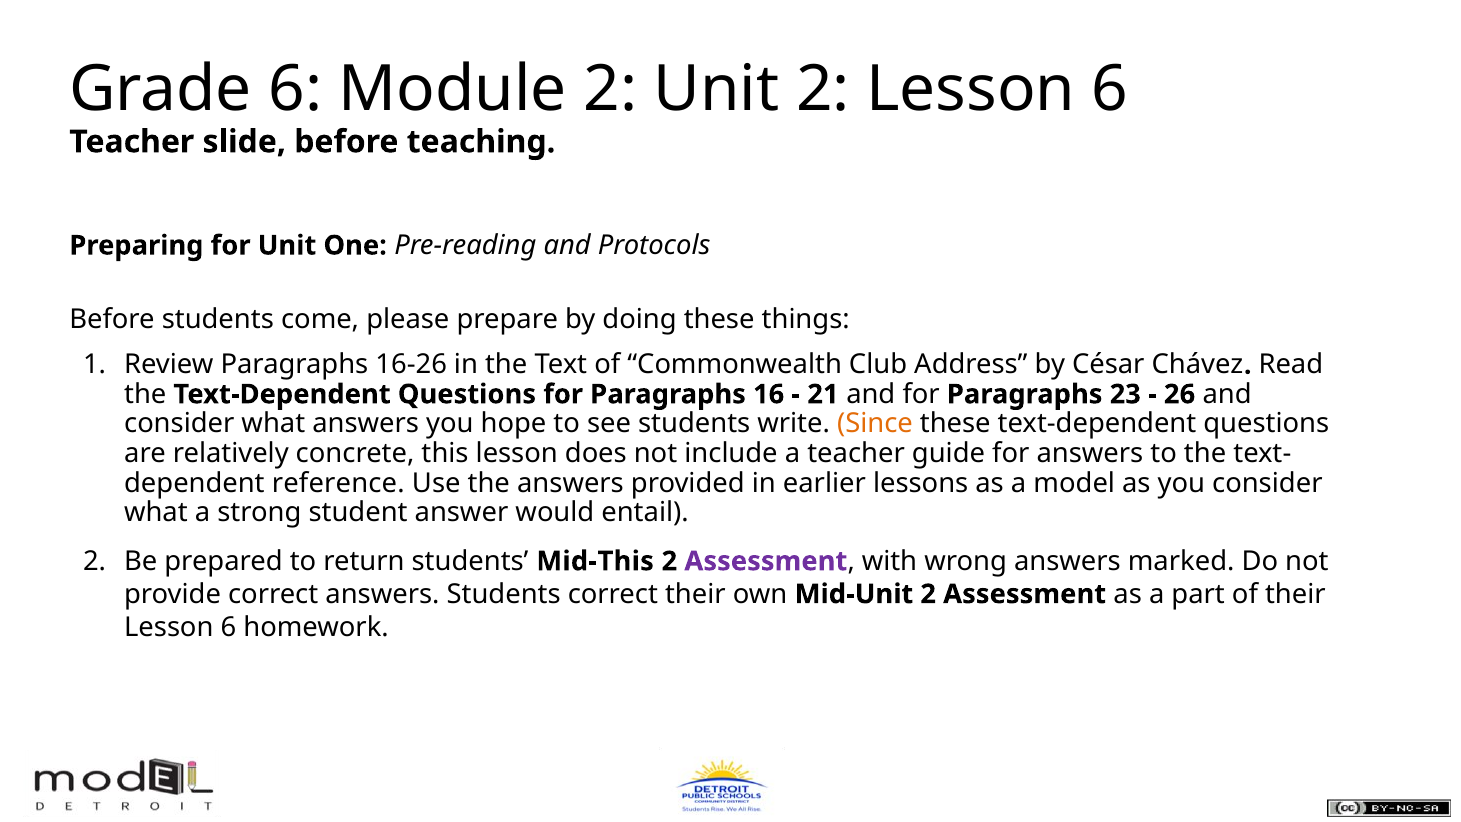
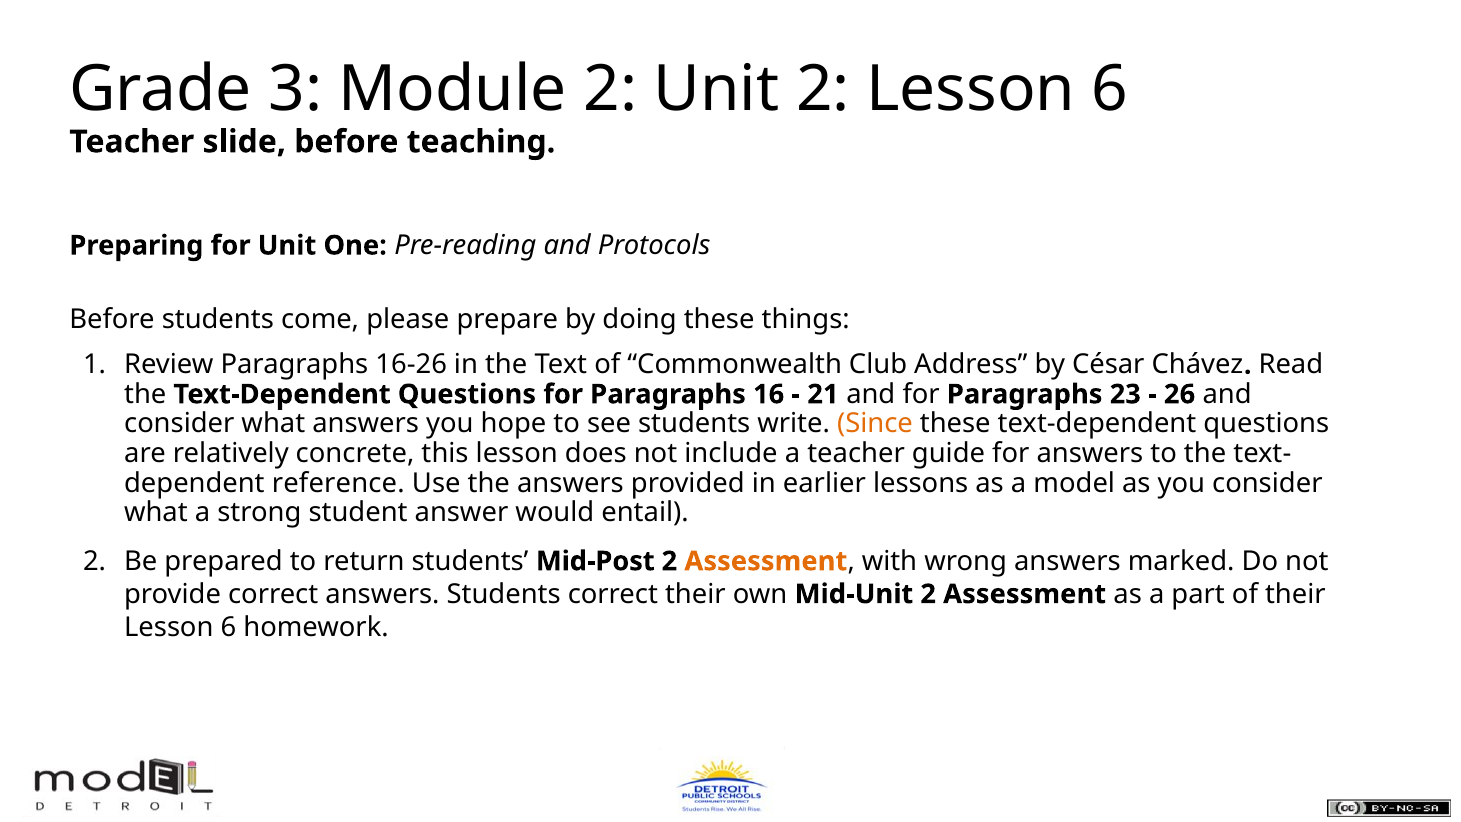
Grade 6: 6 -> 3
Mid-This: Mid-This -> Mid-Post
Assessment at (766, 561) colour: purple -> orange
